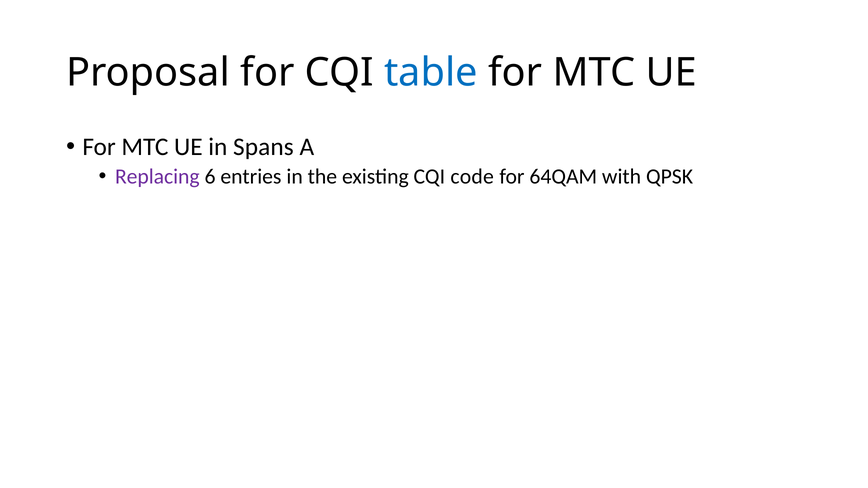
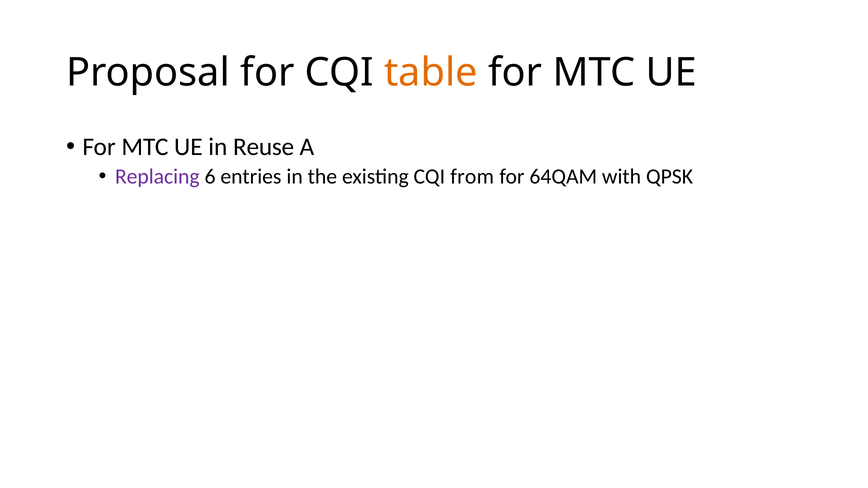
table colour: blue -> orange
Spans: Spans -> Reuse
code: code -> from
